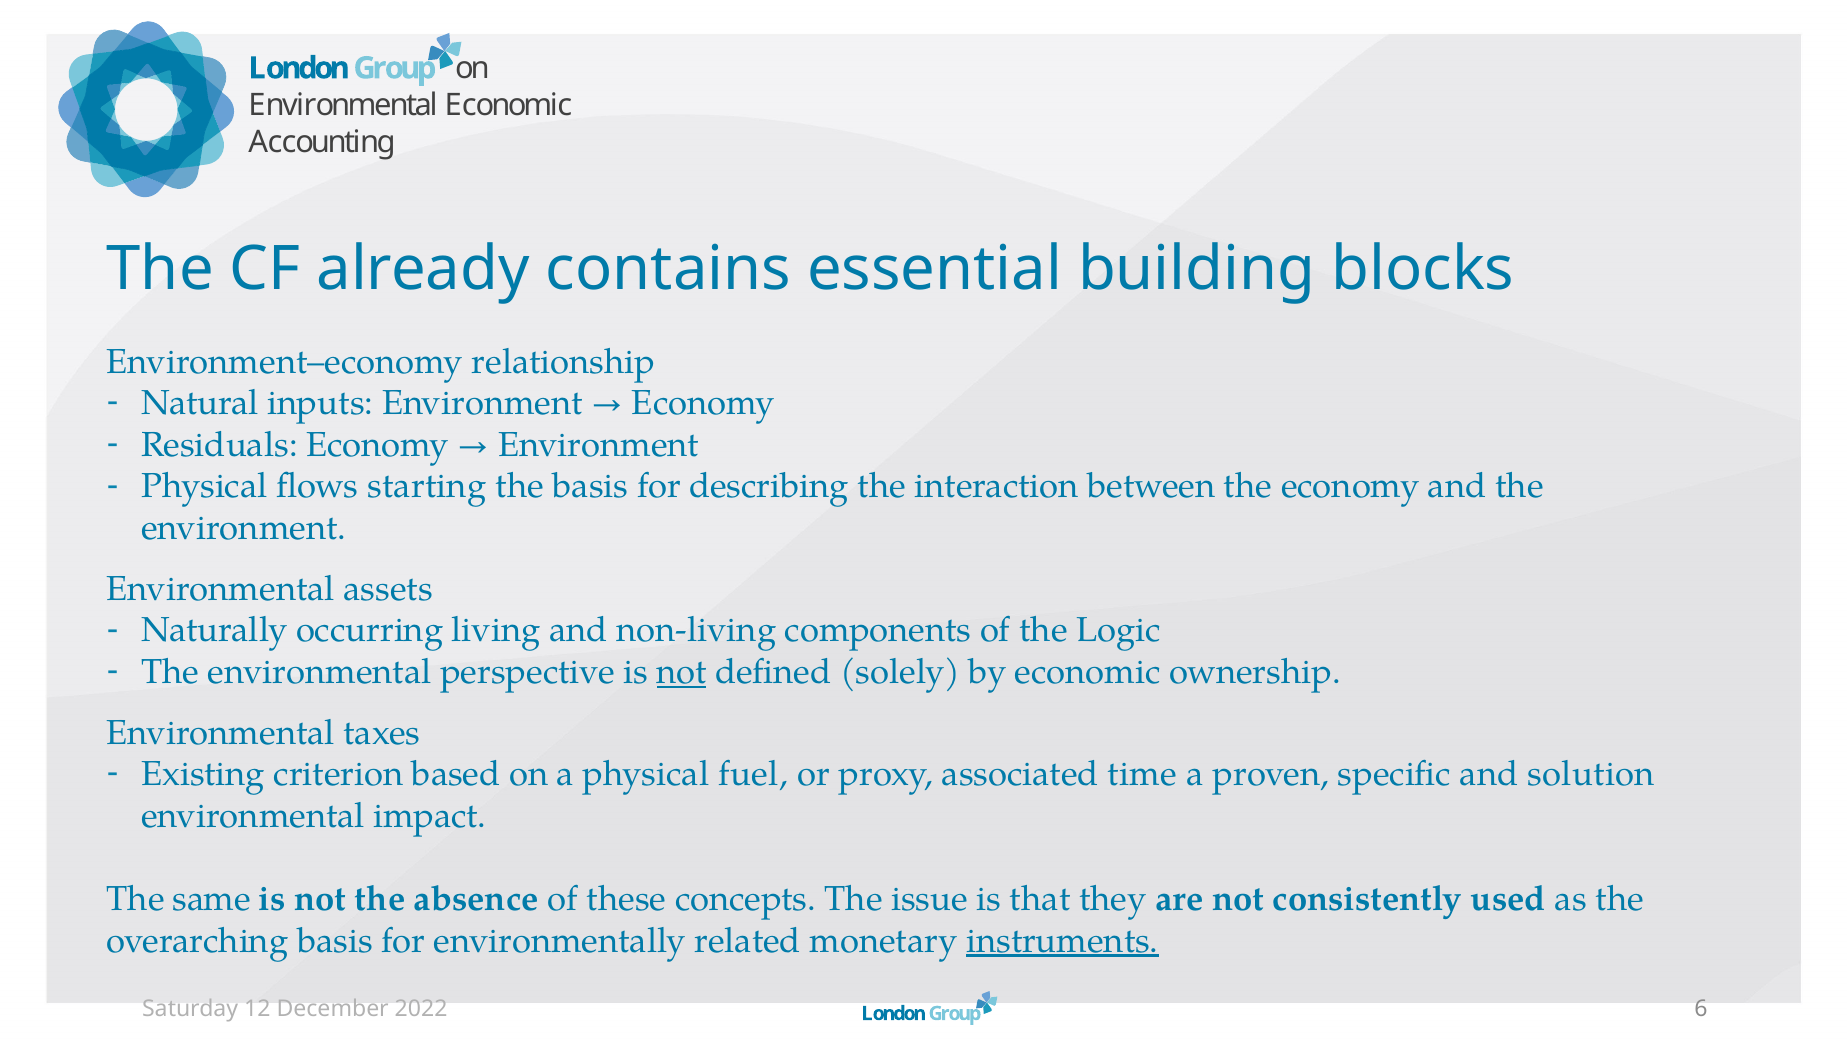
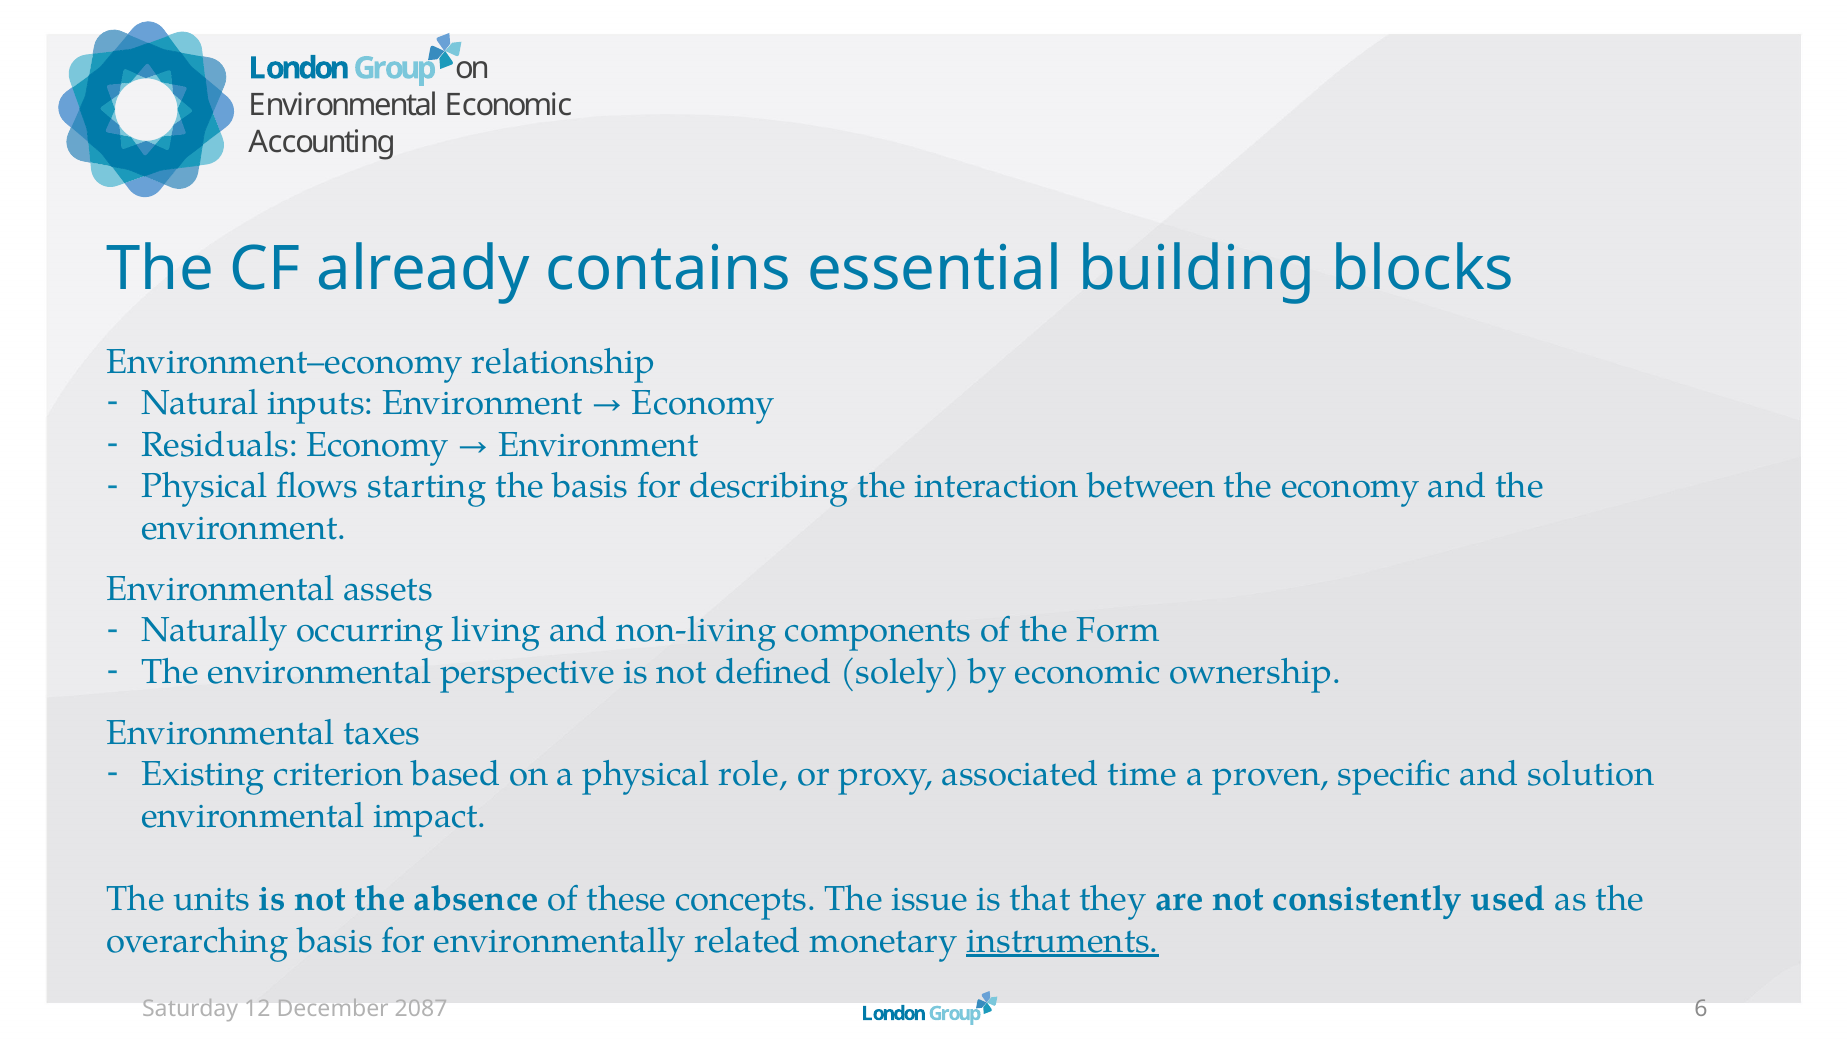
Logic: Logic -> Form
not at (682, 672) underline: present -> none
fuel: fuel -> role
same: same -> units
2022: 2022 -> 2087
